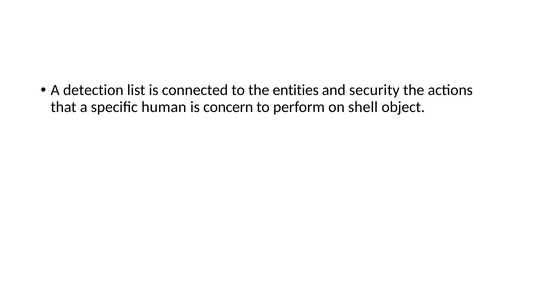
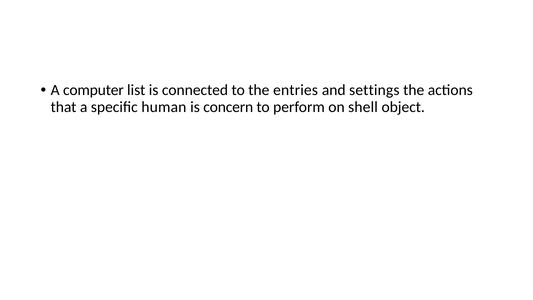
detection: detection -> computer
entities: entities -> entries
security: security -> settings
